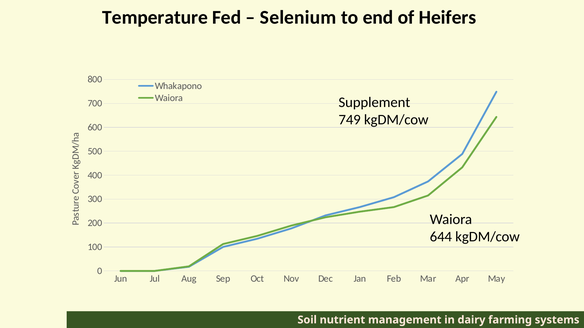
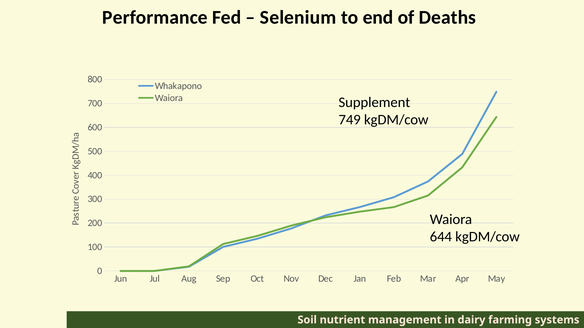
Temperature: Temperature -> Performance
Heifers: Heifers -> Deaths
